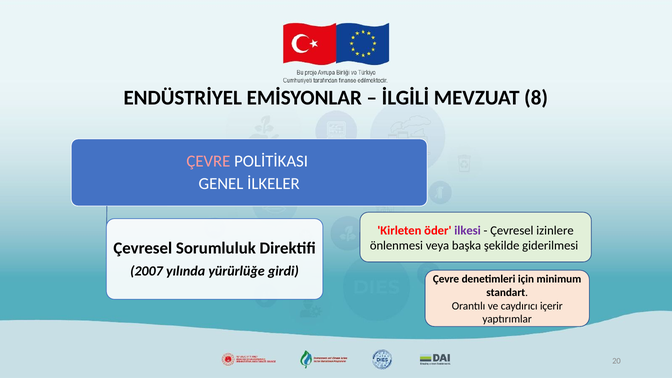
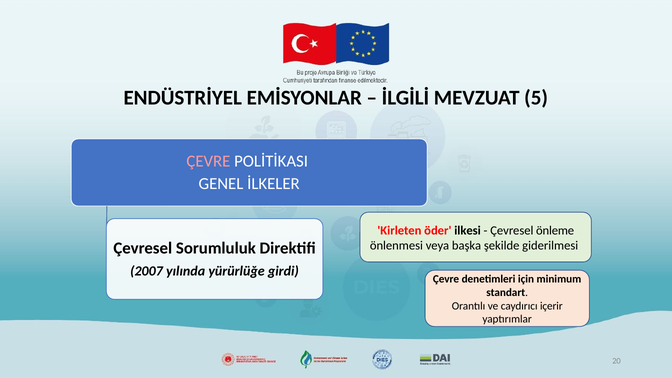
8: 8 -> 5
ilkesi colour: purple -> black
izinlere: izinlere -> önleme
